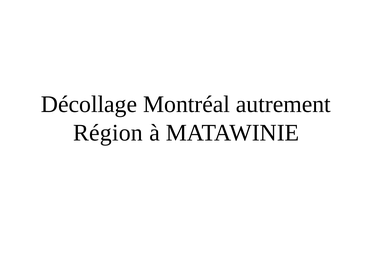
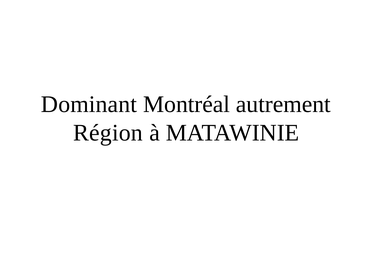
Décollage: Décollage -> Dominant
